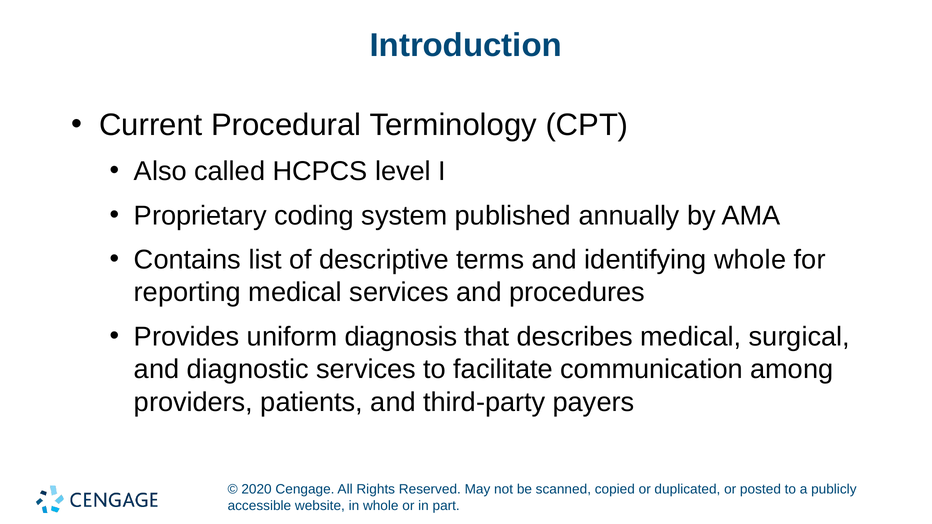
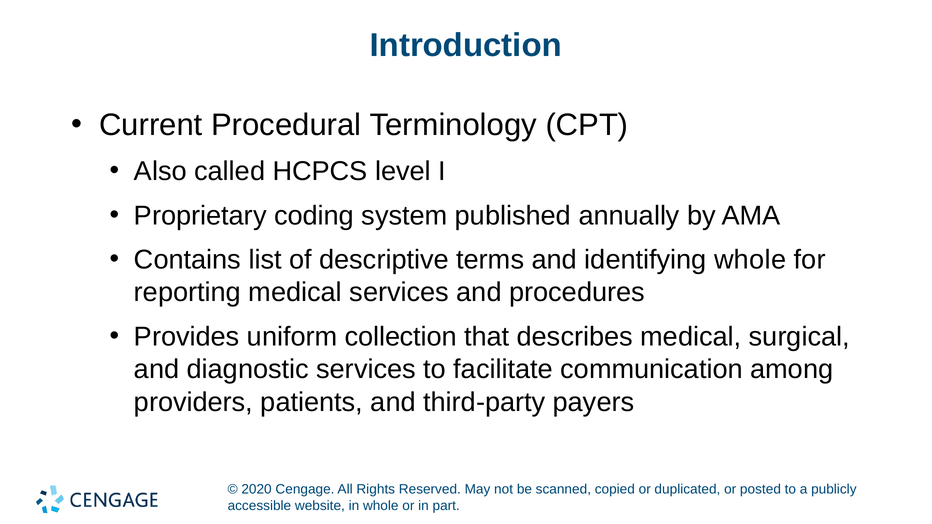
diagnosis: diagnosis -> collection
